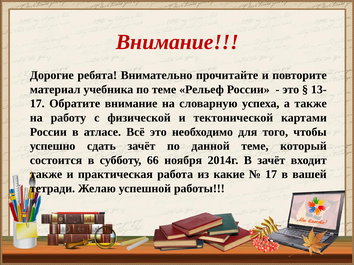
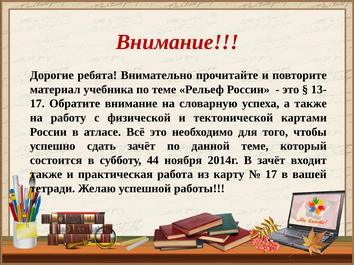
66: 66 -> 44
какие: какие -> карту
